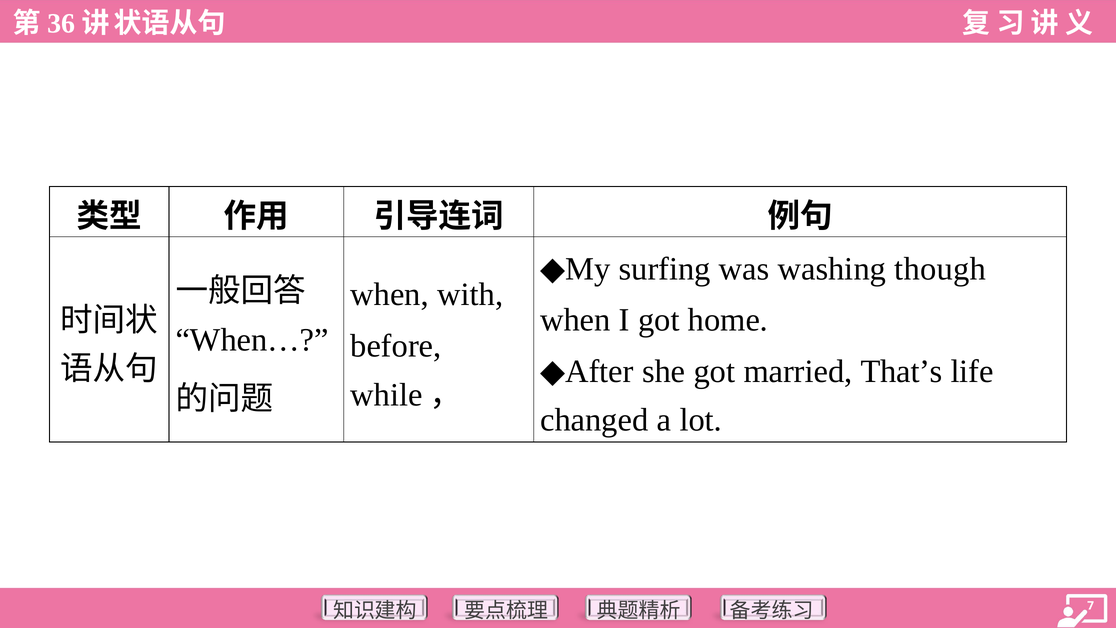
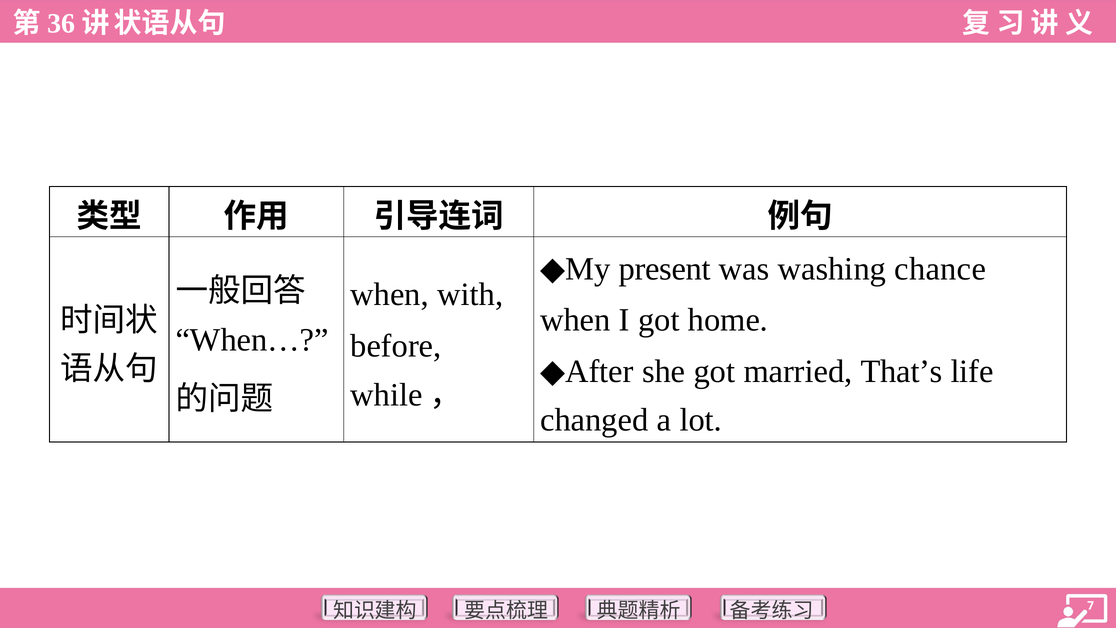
surfing: surfing -> present
though: though -> chance
